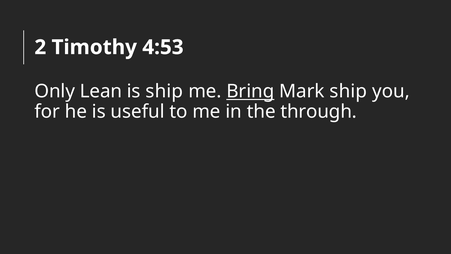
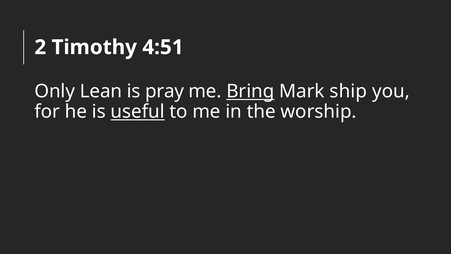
4:53: 4:53 -> 4:51
is ship: ship -> pray
useful underline: none -> present
through: through -> worship
